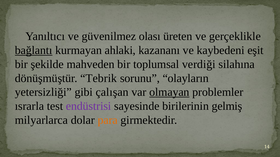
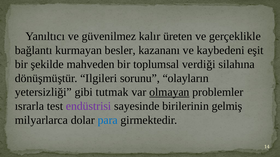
olası: olası -> kalır
bağlantı underline: present -> none
ahlaki: ahlaki -> besler
Tebrik: Tebrik -> Ilgileri
çalışan: çalışan -> tutmak
para colour: orange -> blue
